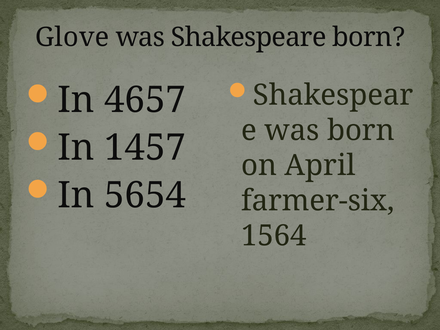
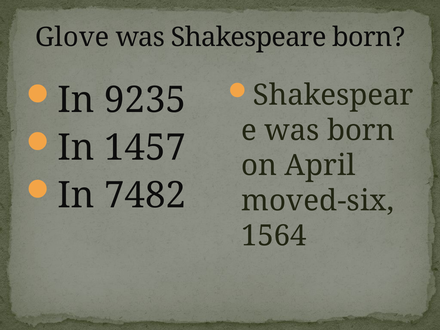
4657: 4657 -> 9235
5654: 5654 -> 7482
farmer-six: farmer-six -> moved-six
